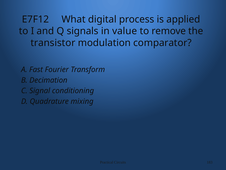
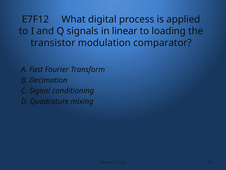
value: value -> linear
remove: remove -> loading
